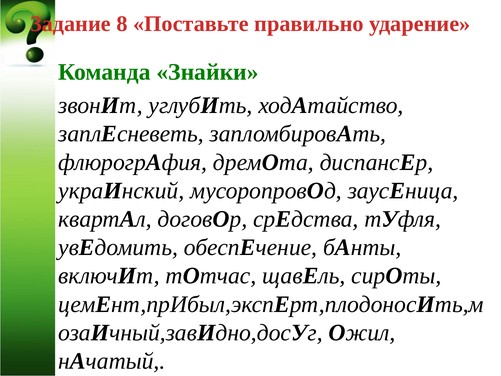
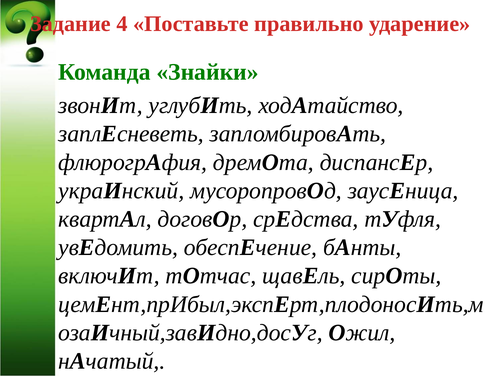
8: 8 -> 4
